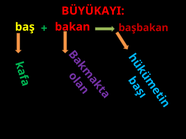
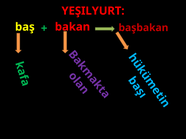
BÜYÜKAYI: BÜYÜKAYI -> YEŞILYURT
